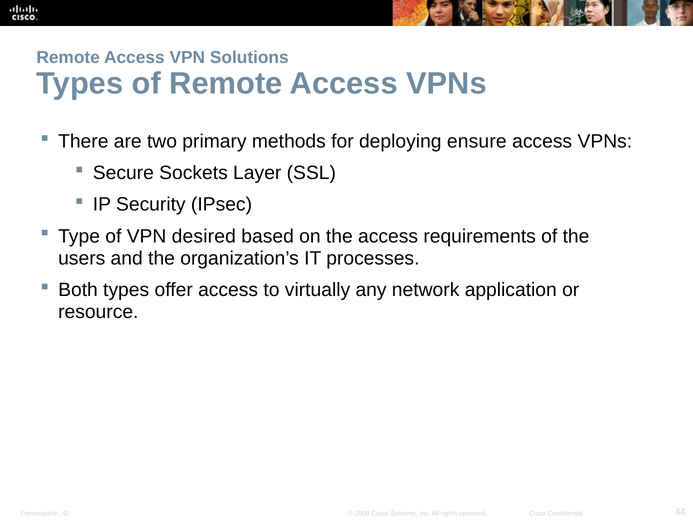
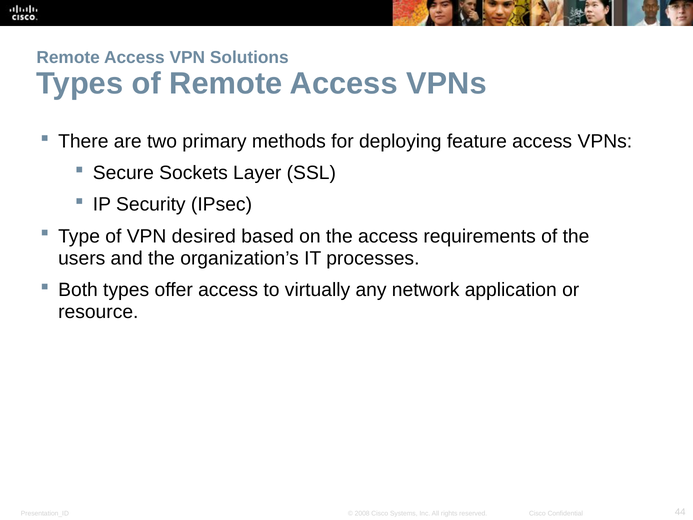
ensure: ensure -> feature
